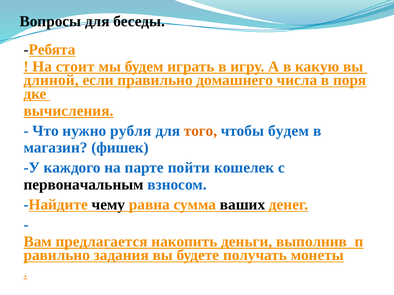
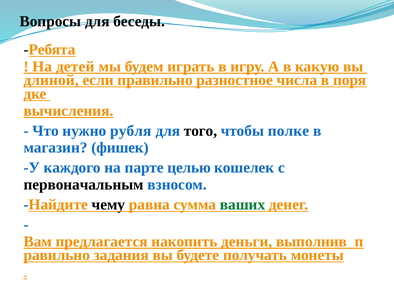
стоит: стоит -> детей
домашнего: домашнего -> разностное
того colour: orange -> black
чтобы будем: будем -> полке
пойти: пойти -> целью
ваших colour: black -> green
